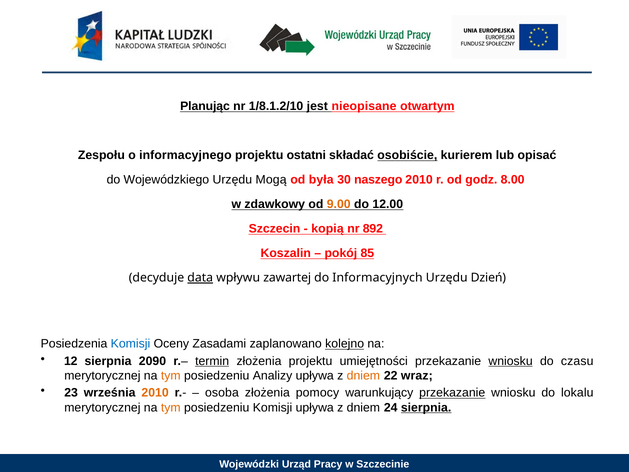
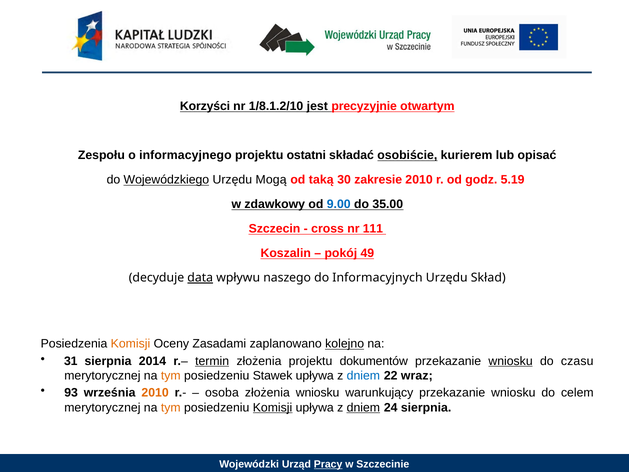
Planując: Planując -> Korzyści
nieopisane: nieopisane -> precyzyjnie
Wojewódzkiego underline: none -> present
była: była -> taką
naszego: naszego -> zakresie
8.00: 8.00 -> 5.19
9.00 colour: orange -> blue
12.00: 12.00 -> 35.00
kopią: kopią -> cross
892: 892 -> 111
85: 85 -> 49
zawartej: zawartej -> naszego
Dzień: Dzień -> Skład
Komisji at (130, 344) colour: blue -> orange
12: 12 -> 31
2090: 2090 -> 2014
umiejętności: umiejętności -> dokumentów
Analizy: Analizy -> Stawek
dniem at (363, 376) colour: orange -> blue
23: 23 -> 93
złożenia pomocy: pomocy -> wniosku
przekazanie at (452, 393) underline: present -> none
lokalu: lokalu -> celem
Komisji at (273, 407) underline: none -> present
dniem at (363, 407) underline: none -> present
sierpnia at (426, 407) underline: present -> none
Pracy underline: none -> present
